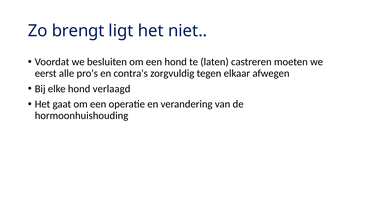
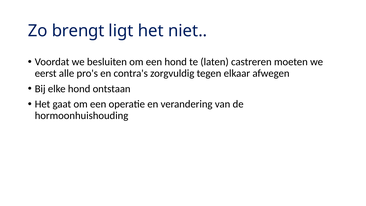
verlaagd: verlaagd -> ontstaan
